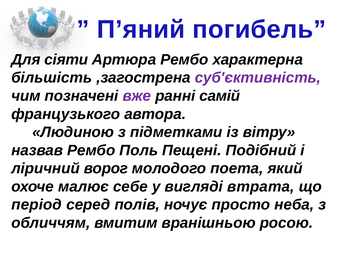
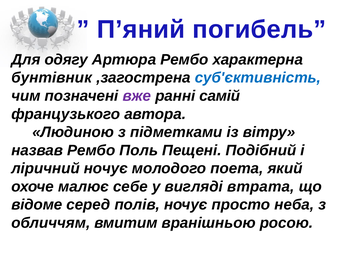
сіяти: сіяти -> одягу
більшість: більшість -> бунтівник
суб'єктивність colour: purple -> blue
ліричний ворог: ворог -> ночує
період: період -> відоме
